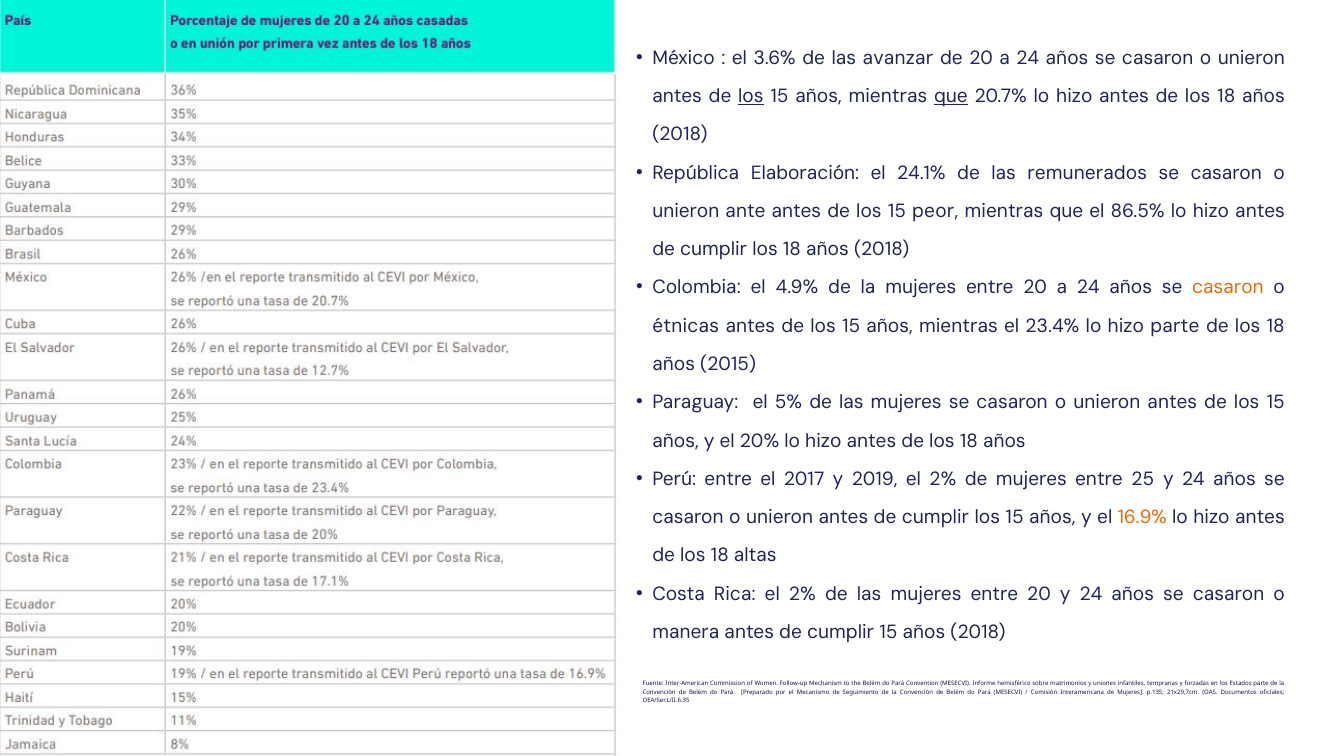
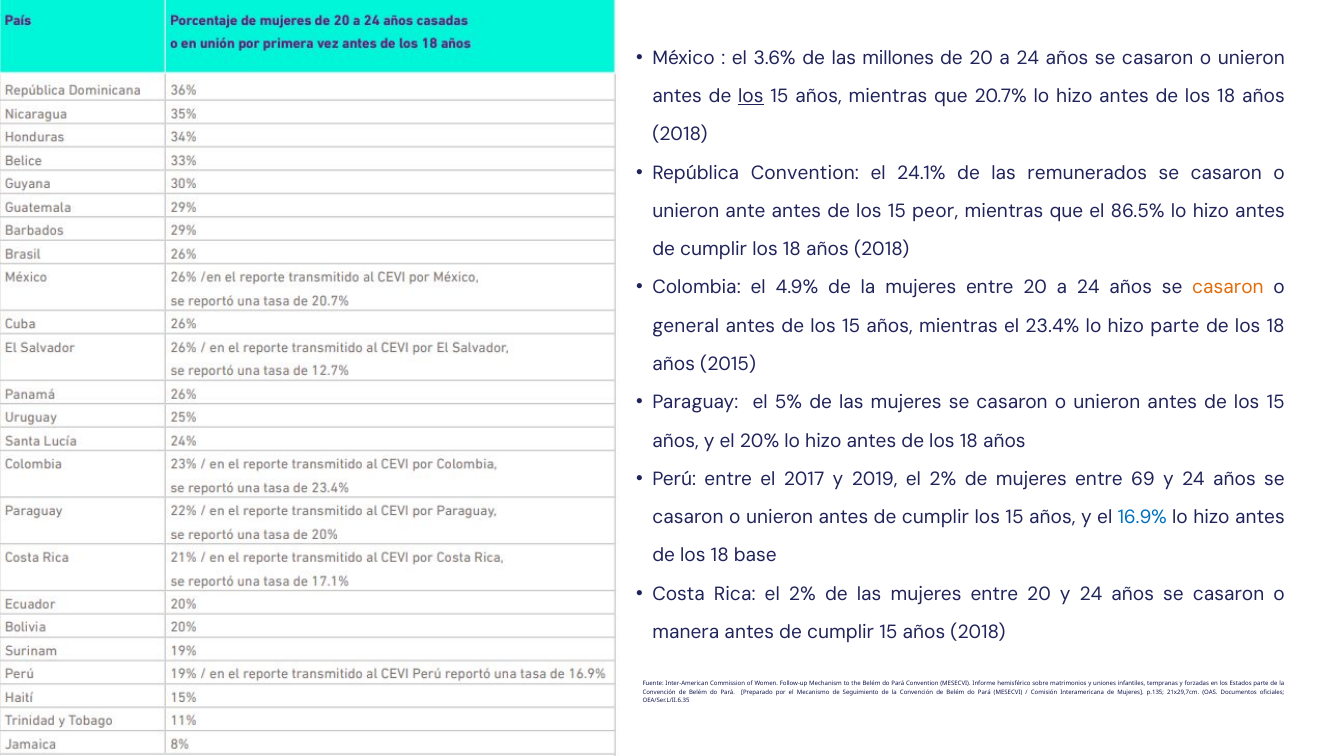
avanzar: avanzar -> millones
que at (951, 96) underline: present -> none
República Elaboración: Elaboración -> Convention
étnicas: étnicas -> general
25: 25 -> 69
16.9% colour: orange -> blue
altas: altas -> base
